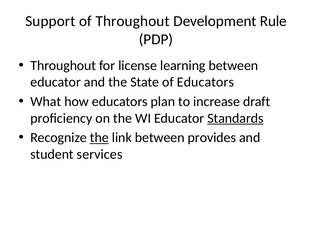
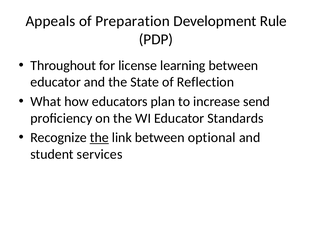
Support: Support -> Appeals
of Throughout: Throughout -> Preparation
of Educators: Educators -> Reflection
draft: draft -> send
Standards underline: present -> none
provides: provides -> optional
